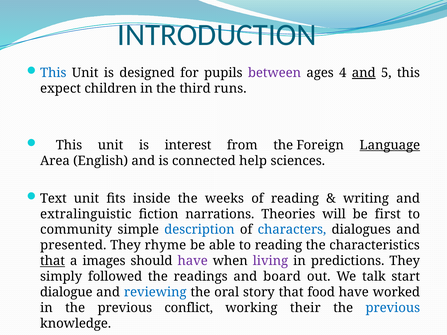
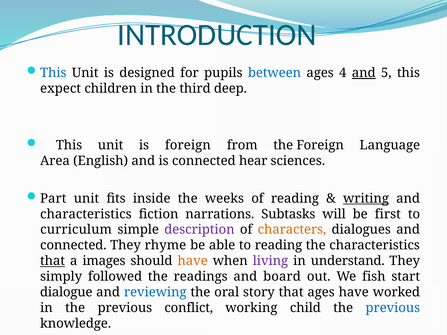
between colour: purple -> blue
runs: runs -> deep
is interest: interest -> foreign
Language underline: present -> none
help: help -> hear
Text: Text -> Part
writing underline: none -> present
extralinguistic at (86, 214): extralinguistic -> characteristics
Theories: Theories -> Subtasks
community: community -> curriculum
description colour: blue -> purple
characters colour: blue -> orange
presented at (73, 246): presented -> connected
have at (193, 261) colour: purple -> orange
predictions: predictions -> understand
talk: talk -> fish
that food: food -> ages
their: their -> child
